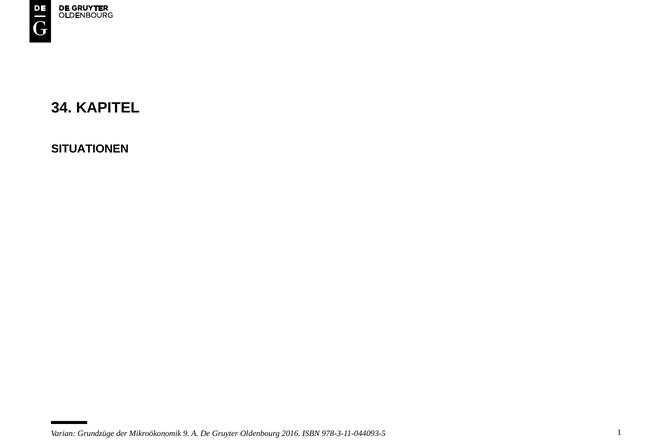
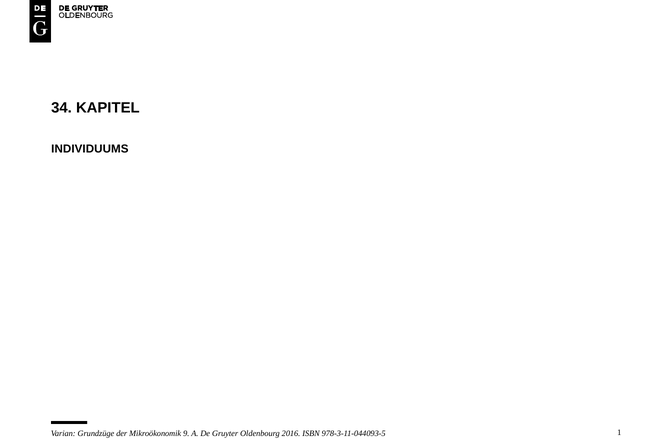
SITUATIONEN: SITUATIONEN -> INDIVIDUUMS
